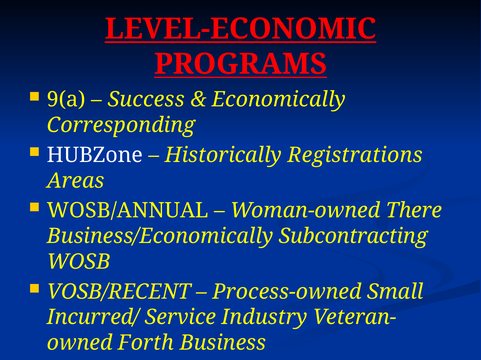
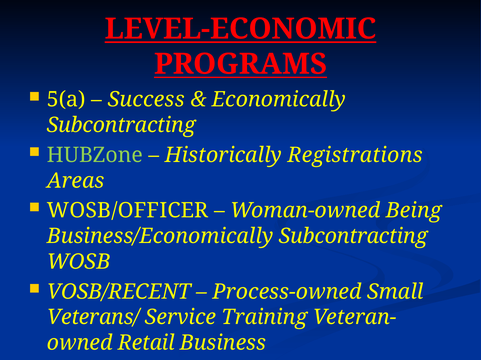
9(a: 9(a -> 5(a
Corresponding at (121, 125): Corresponding -> Subcontracting
HUBZone colour: white -> light green
WOSB/ANNUAL: WOSB/ANNUAL -> WOSB/OFFICER
There: There -> Being
Incurred/: Incurred/ -> Veterans/
Industry: Industry -> Training
Forth: Forth -> Retail
